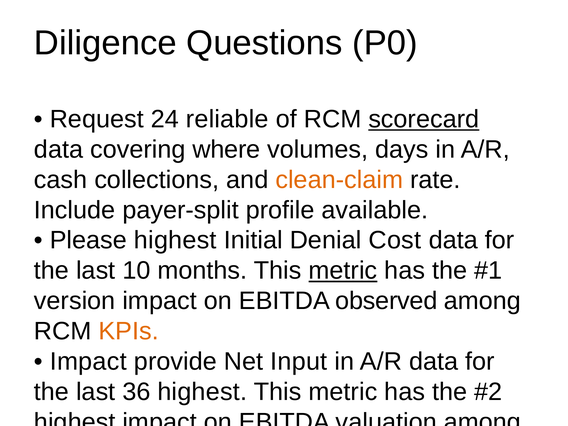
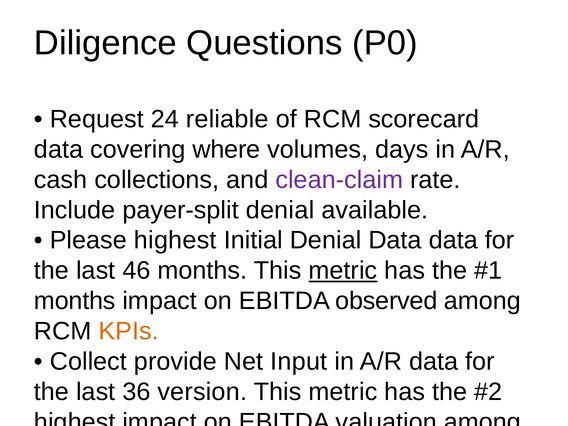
scorecard underline: present -> none
clean-claim colour: orange -> purple
payer-split profile: profile -> denial
Denial Cost: Cost -> Data
10: 10 -> 46
version at (75, 301): version -> months
Impact at (88, 362): Impact -> Collect
36 highest: highest -> version
